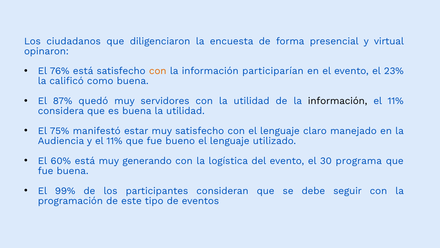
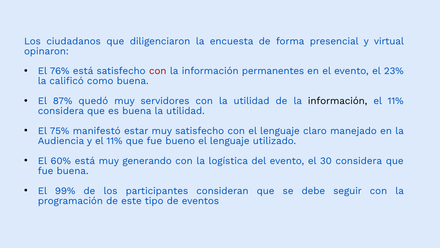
con at (158, 71) colour: orange -> red
participarían: participarían -> permanentes
30 programa: programa -> considera
